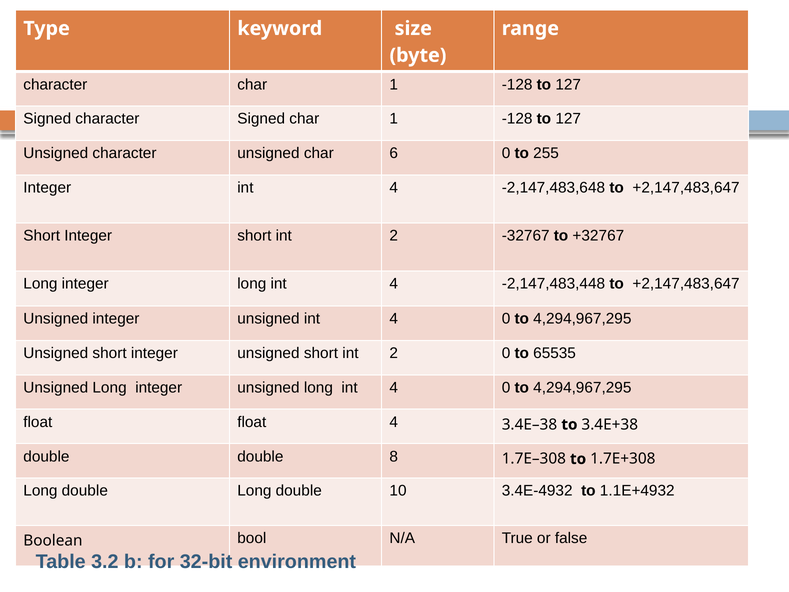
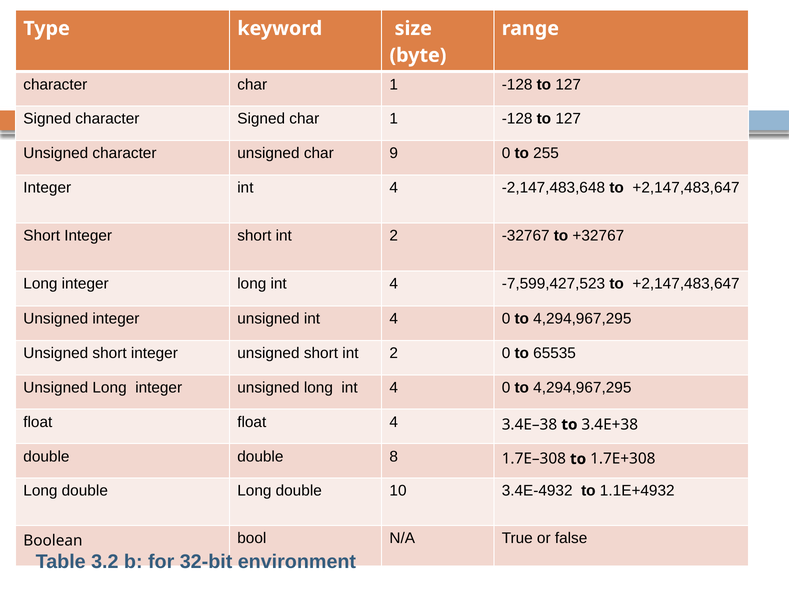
6: 6 -> 9
-2,147,483,448: -2,147,483,448 -> -7,599,427,523
